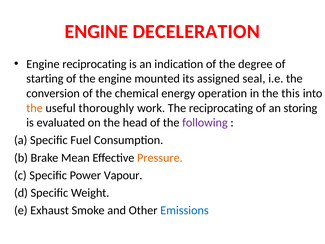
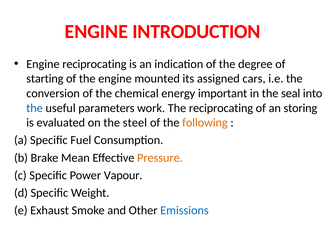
DECELERATION: DECELERATION -> INTRODUCTION
seal: seal -> cars
operation: operation -> important
this: this -> seal
the at (35, 108) colour: orange -> blue
thoroughly: thoroughly -> parameters
head: head -> steel
following colour: purple -> orange
